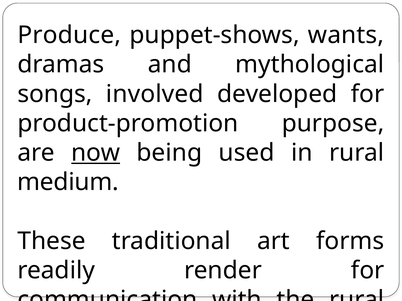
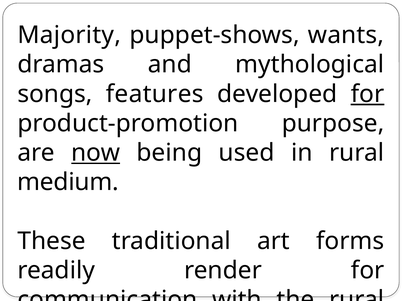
Produce: Produce -> Majority
involved: involved -> features
for at (367, 94) underline: none -> present
